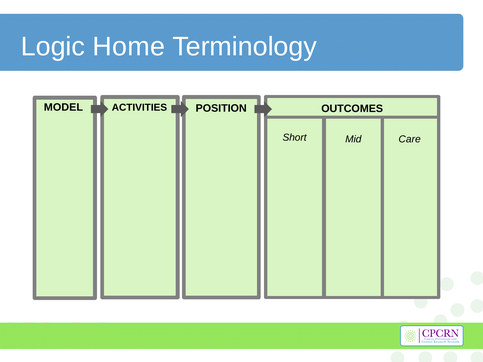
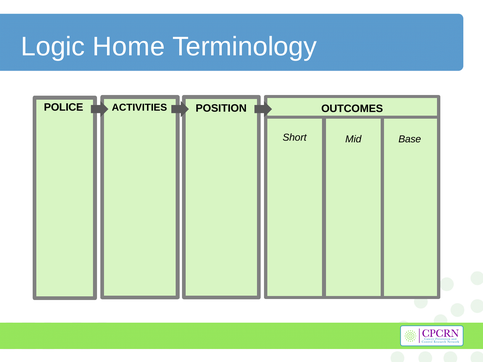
MODEL: MODEL -> POLICE
Care: Care -> Base
